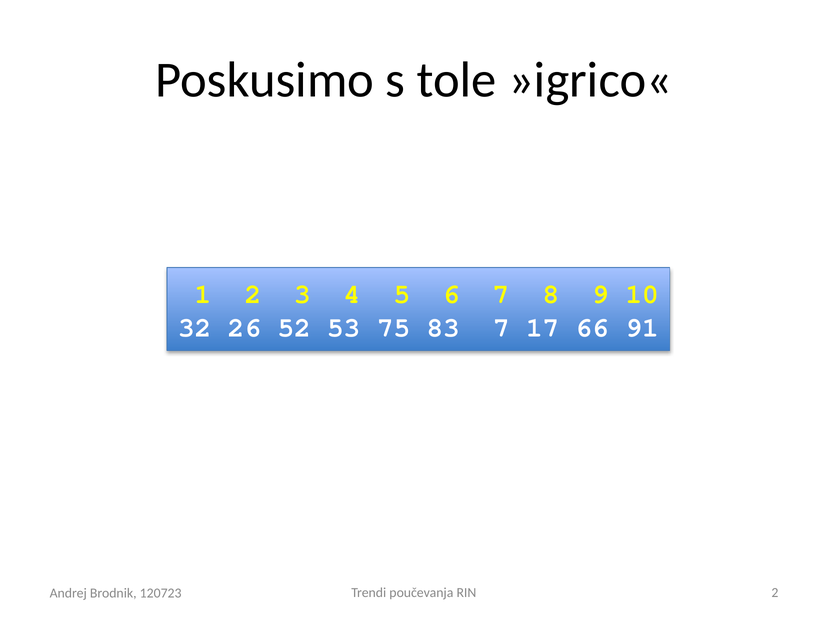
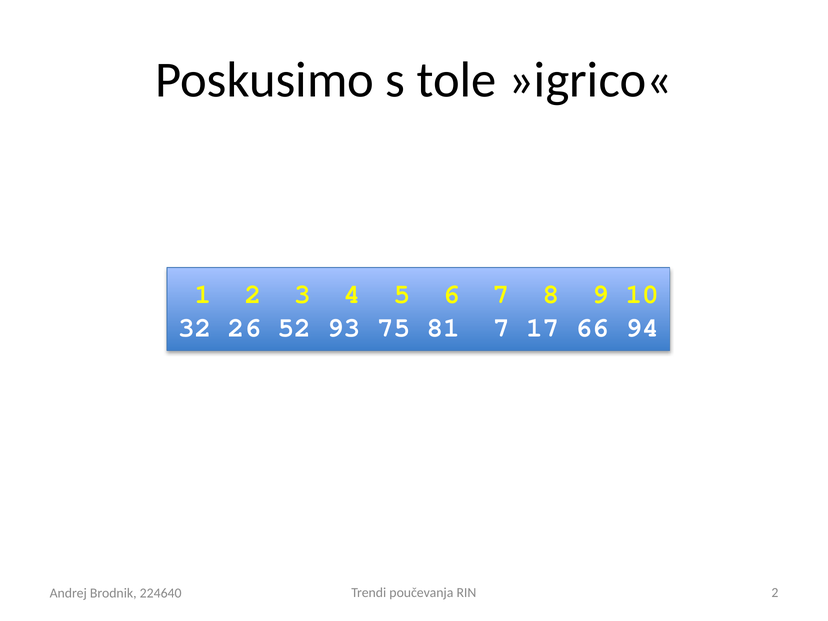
53: 53 -> 93
83: 83 -> 81
91: 91 -> 94
120723: 120723 -> 224640
